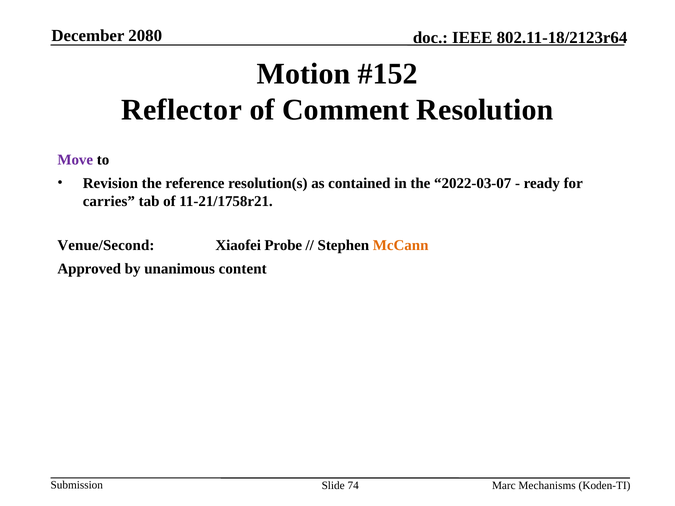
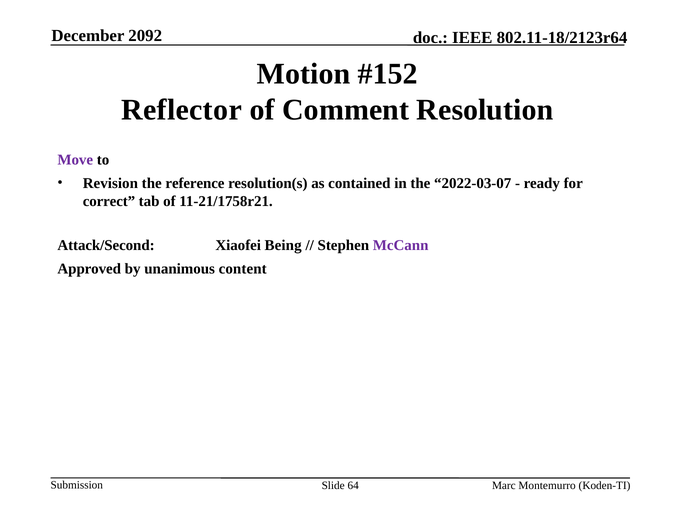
2080: 2080 -> 2092
carries: carries -> correct
Venue/Second: Venue/Second -> Attack/Second
Probe: Probe -> Being
McCann colour: orange -> purple
74: 74 -> 64
Mechanisms: Mechanisms -> Montemurro
